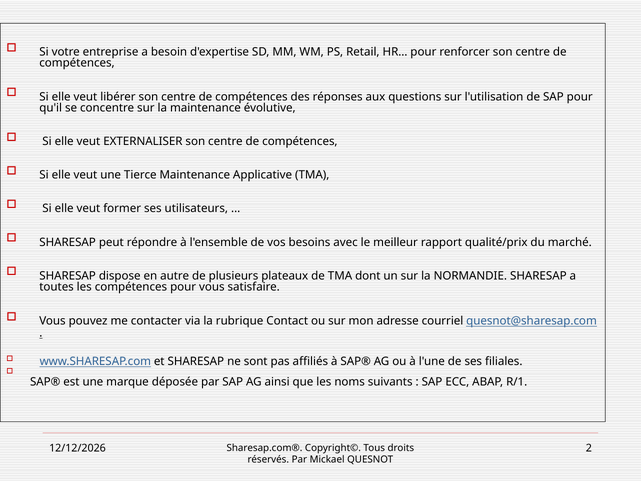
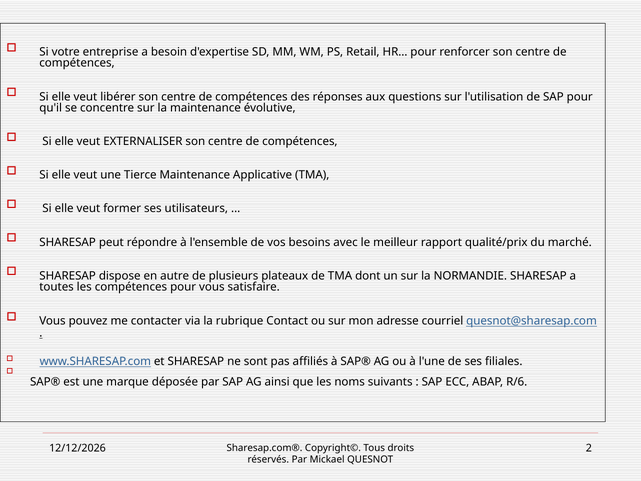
R/1: R/1 -> R/6
